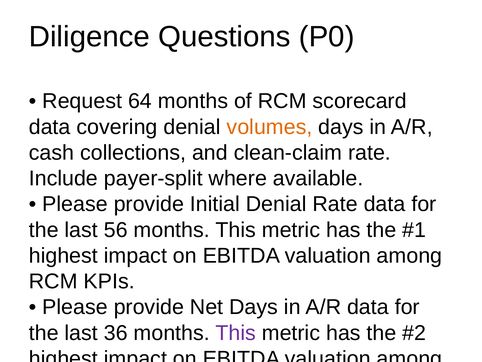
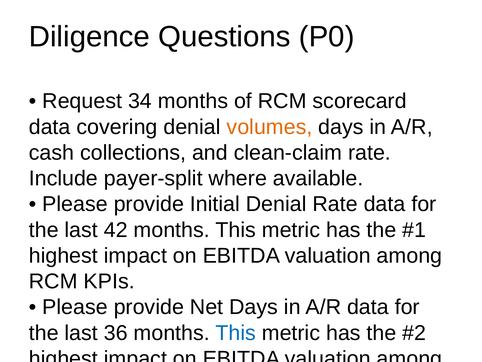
64: 64 -> 34
56: 56 -> 42
This at (236, 332) colour: purple -> blue
